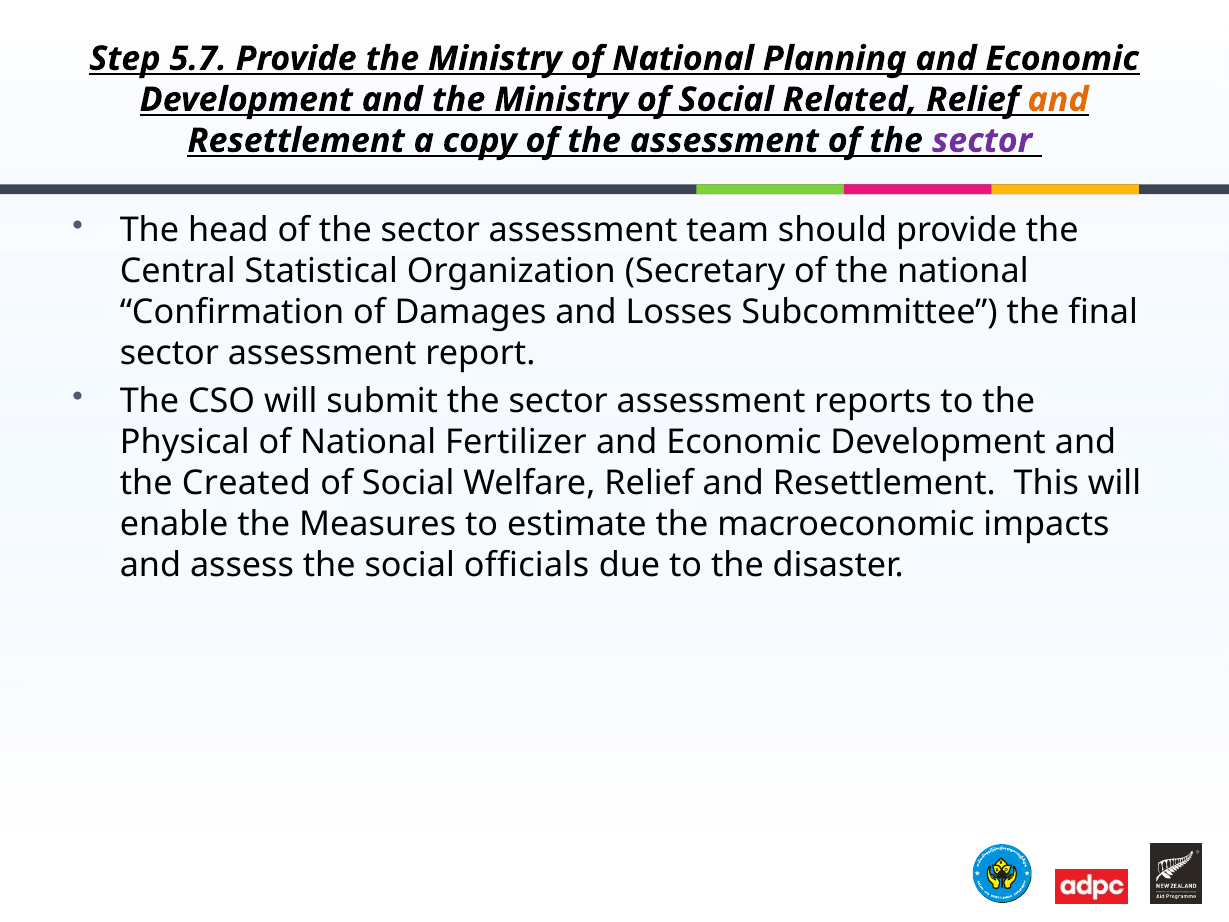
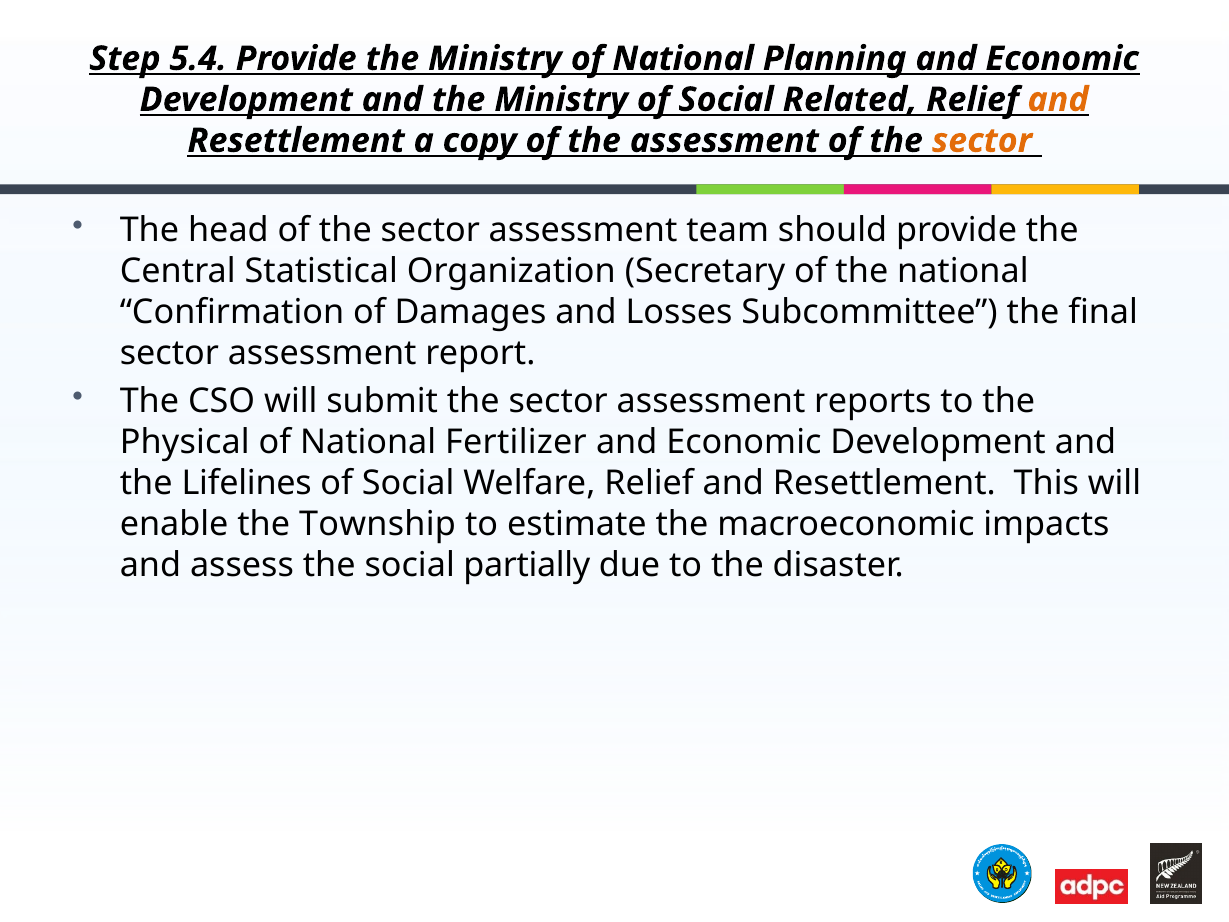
5.7: 5.7 -> 5.4
sector at (982, 141) colour: purple -> orange
Created: Created -> Lifelines
Measures: Measures -> Township
officials: officials -> partially
